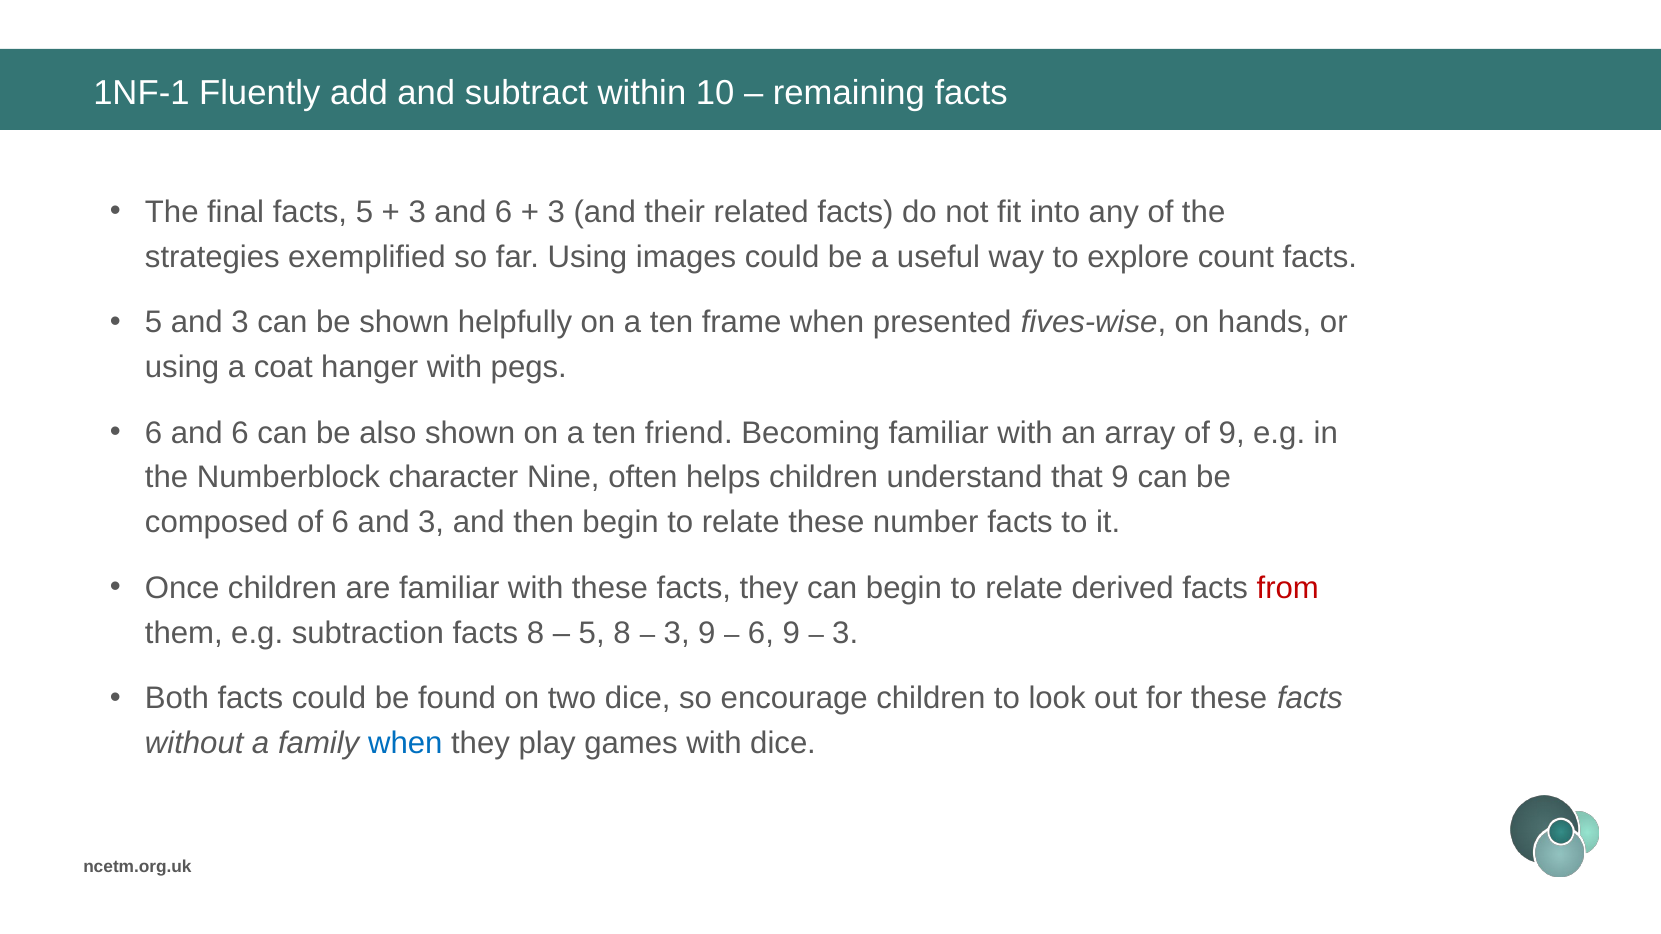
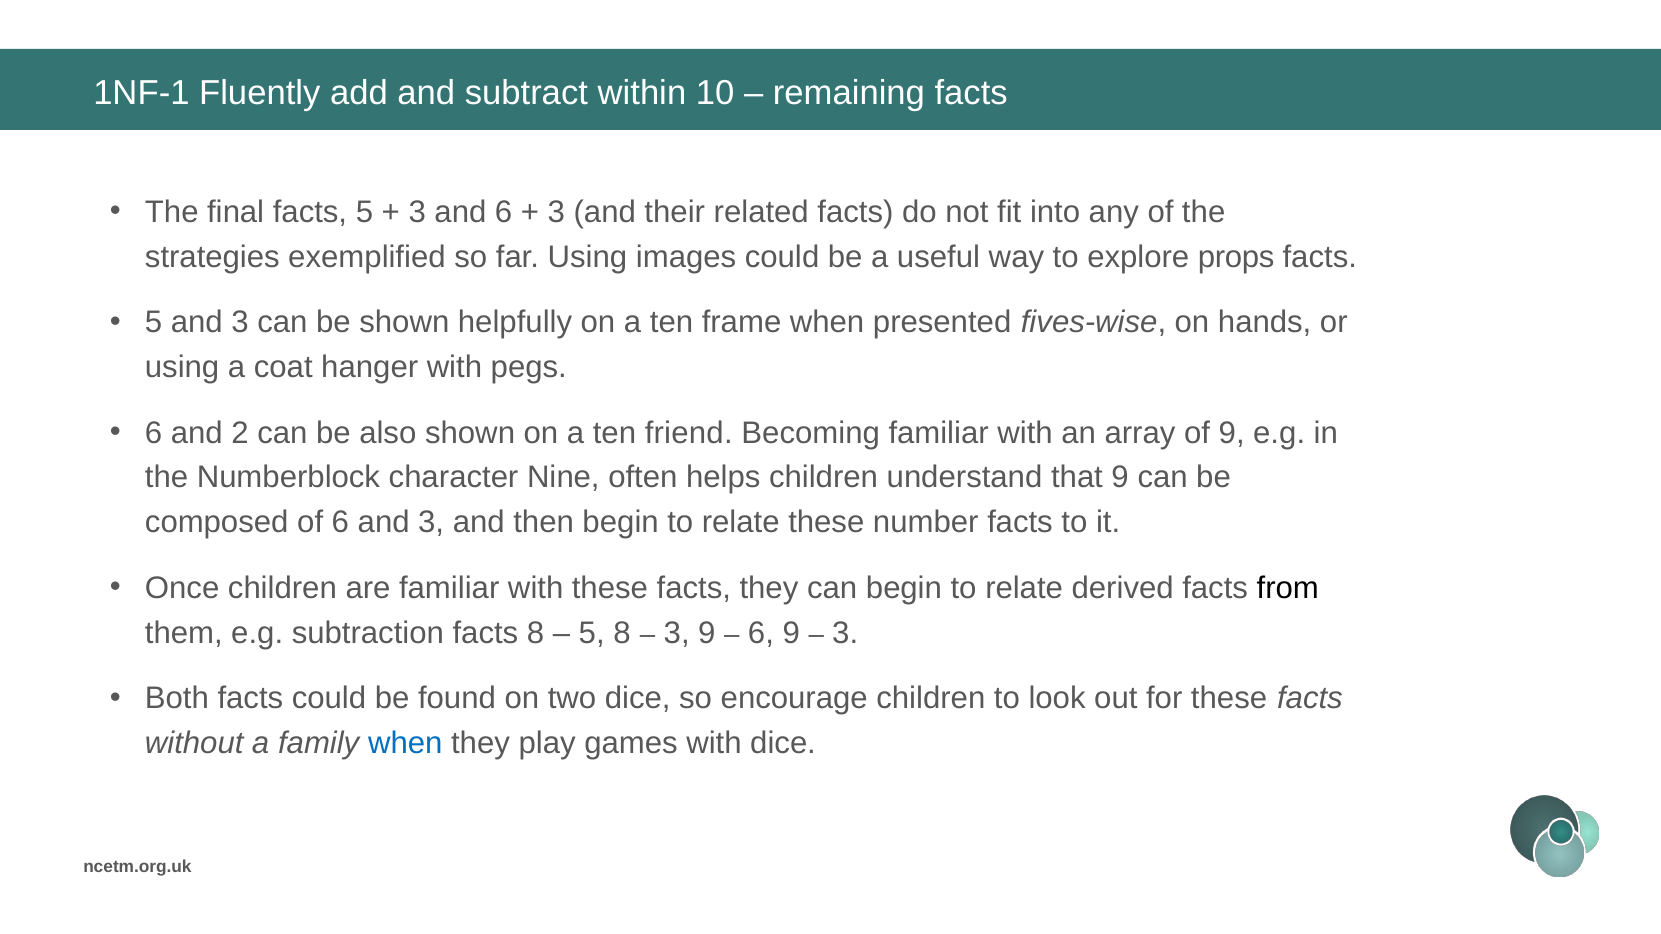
count: count -> props
6 and 6: 6 -> 2
from colour: red -> black
